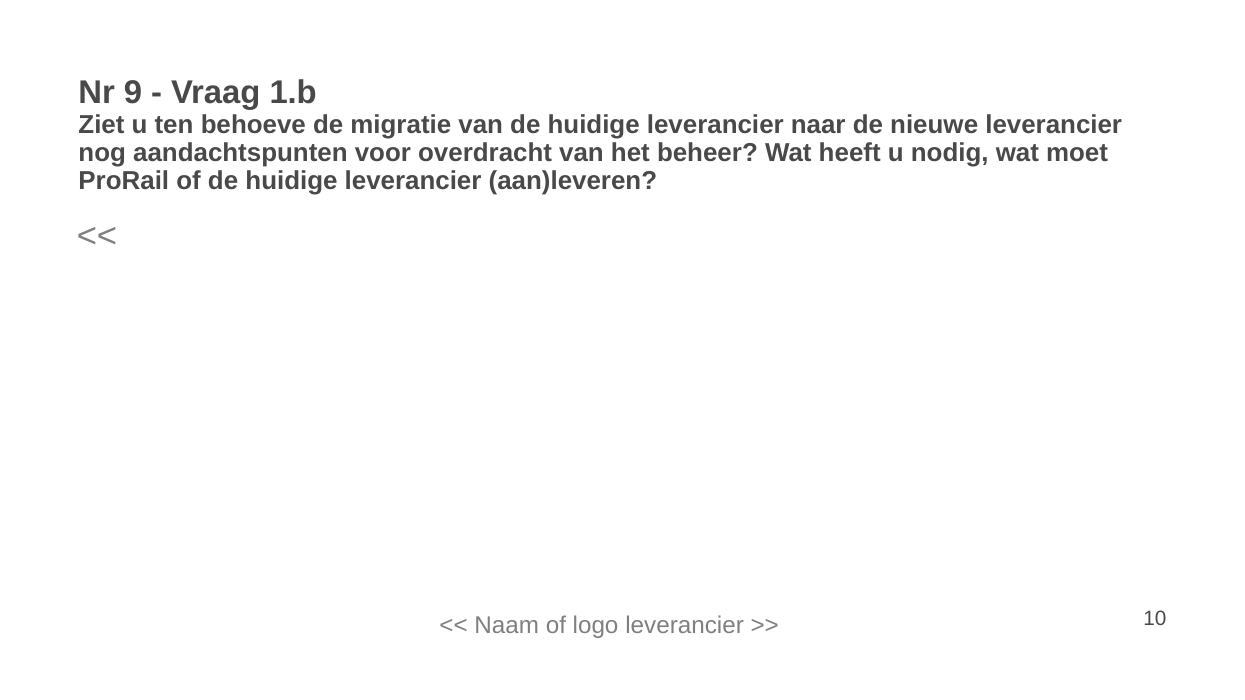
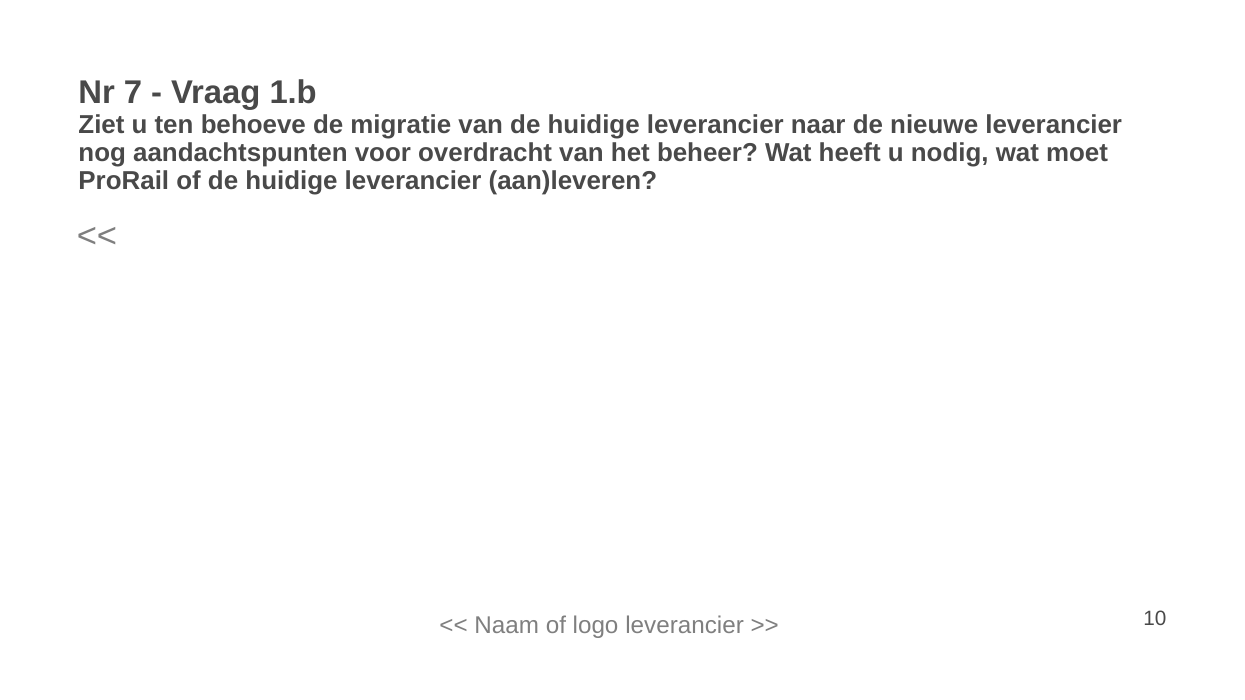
9: 9 -> 7
